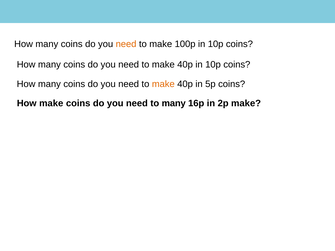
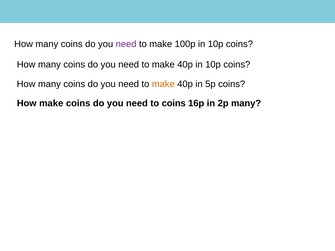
need at (126, 44) colour: orange -> purple
to many: many -> coins
2p make: make -> many
